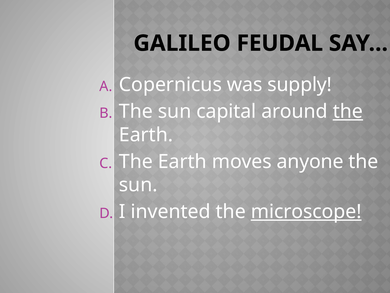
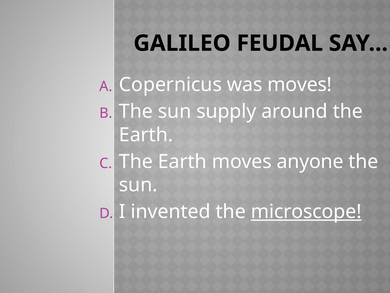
was supply: supply -> moves
capital: capital -> supply
the at (348, 111) underline: present -> none
